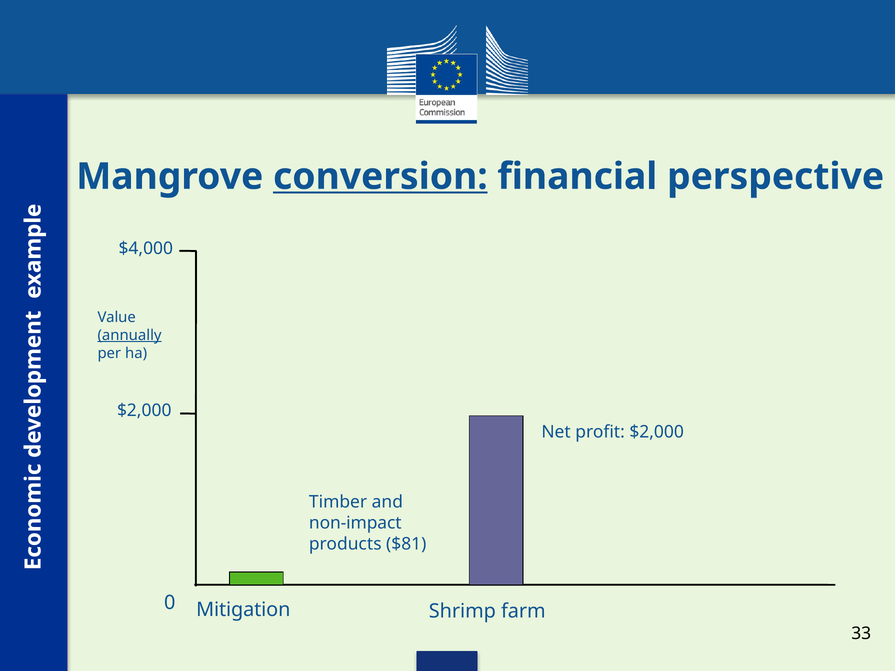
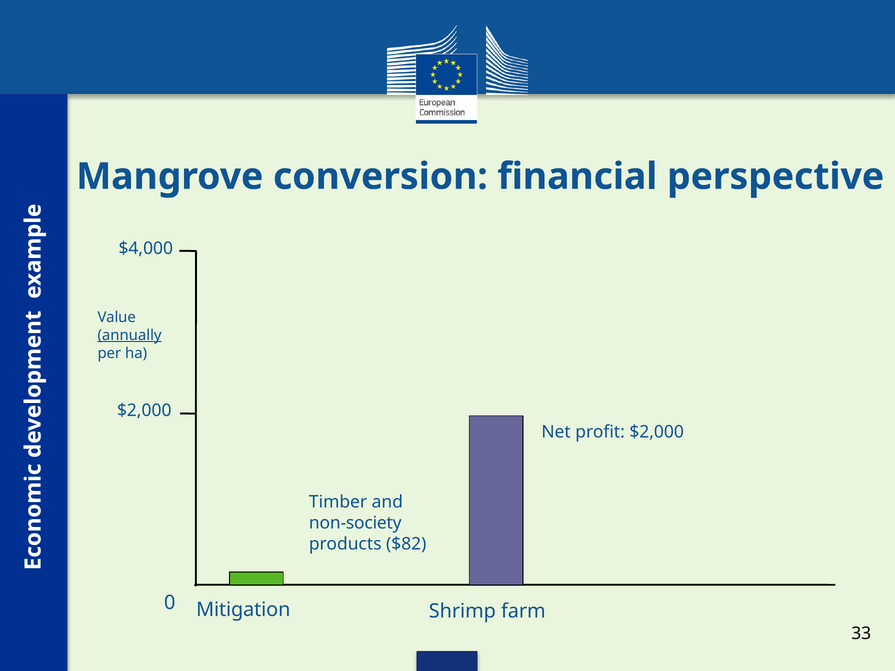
conversion underline: present -> none
non-impact: non-impact -> non-society
$81: $81 -> $82
